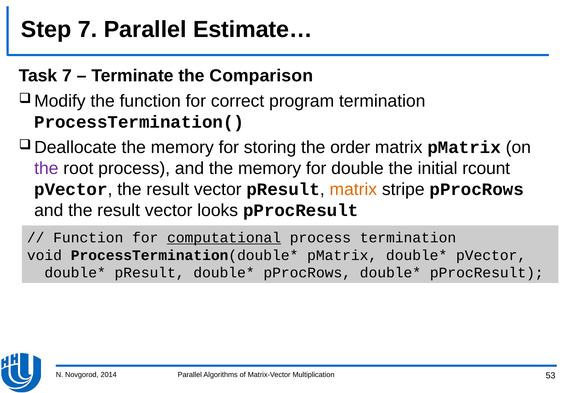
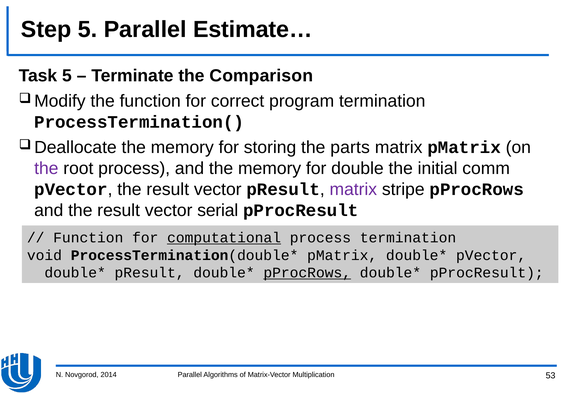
Step 7: 7 -> 5
Task 7: 7 -> 5
order: order -> parts
rcount: rcount -> comm
matrix at (353, 189) colour: orange -> purple
looks: looks -> serial
pProcRows at (307, 273) underline: none -> present
